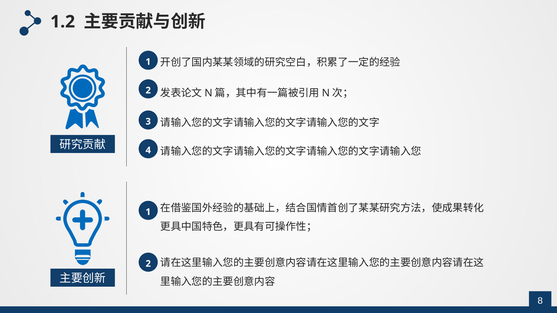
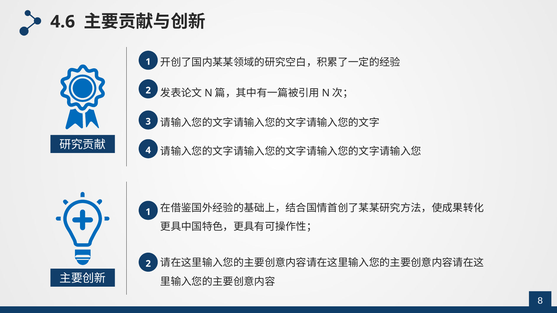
1.2: 1.2 -> 4.6
